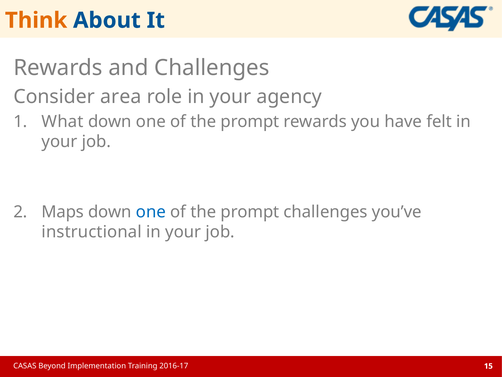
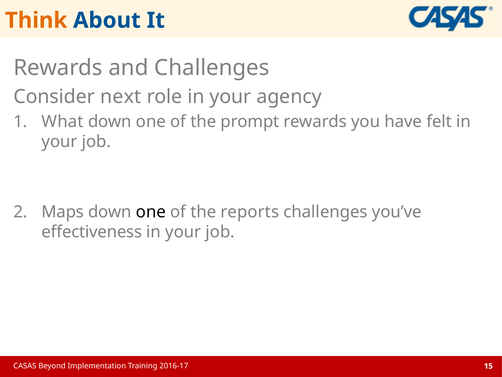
area: area -> next
one at (151, 212) colour: blue -> black
prompt at (250, 212): prompt -> reports
instructional: instructional -> effectiveness
